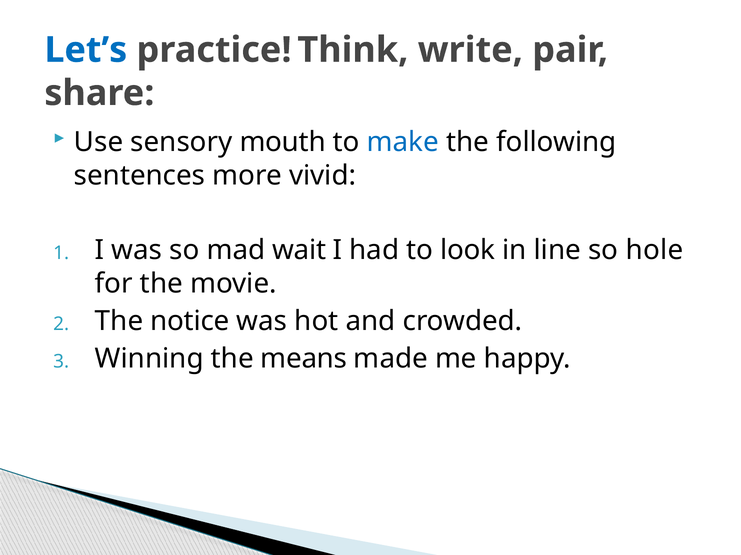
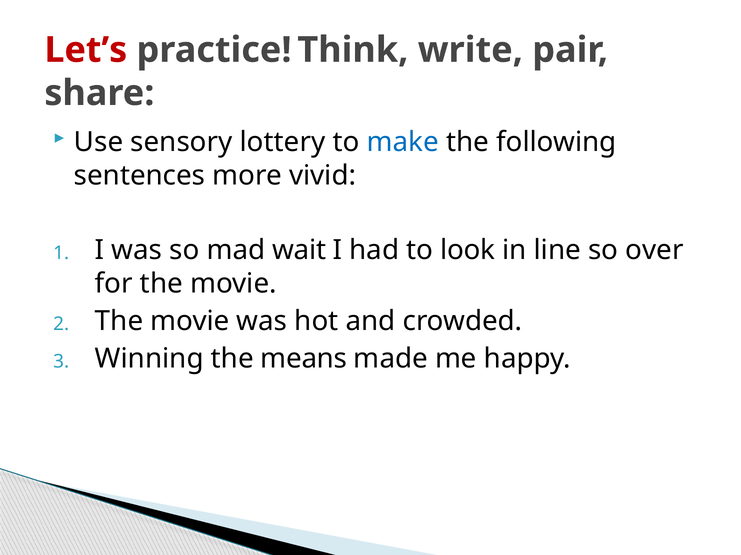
Let’s colour: blue -> red
mouth: mouth -> lottery
hole: hole -> over
notice at (190, 322): notice -> movie
